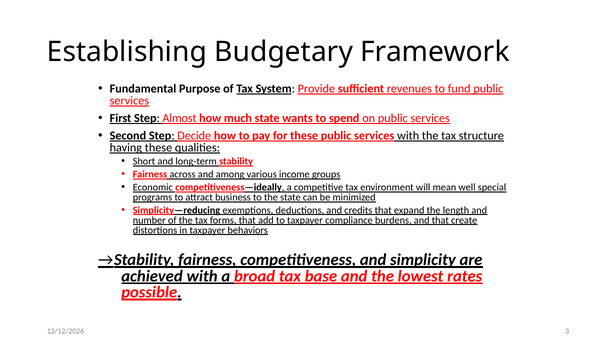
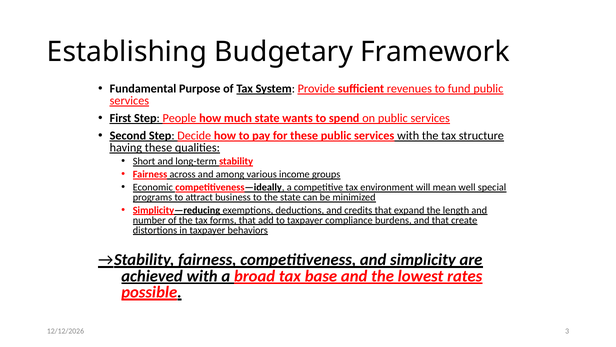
Almost: Almost -> People
